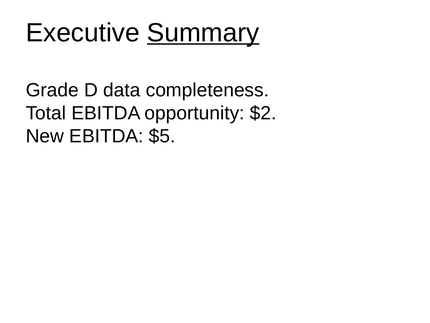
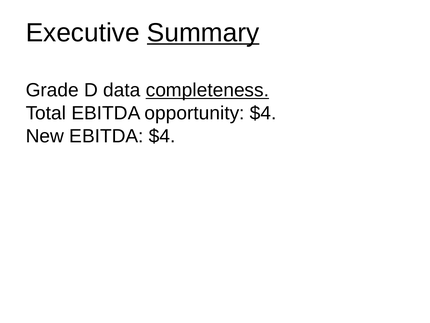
completeness underline: none -> present
opportunity $2: $2 -> $4
EBITDA $5: $5 -> $4
